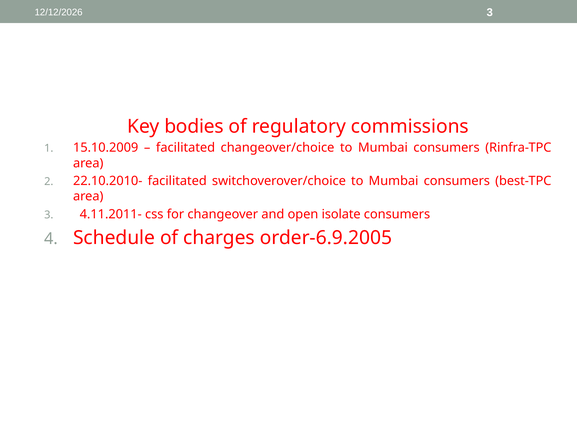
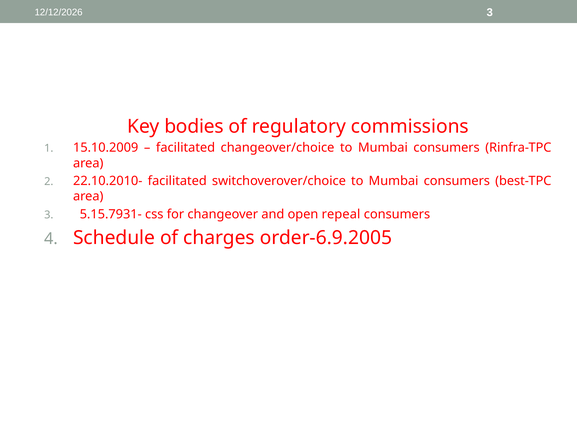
4.11.2011-: 4.11.2011- -> 5.15.7931-
isolate: isolate -> repeal
